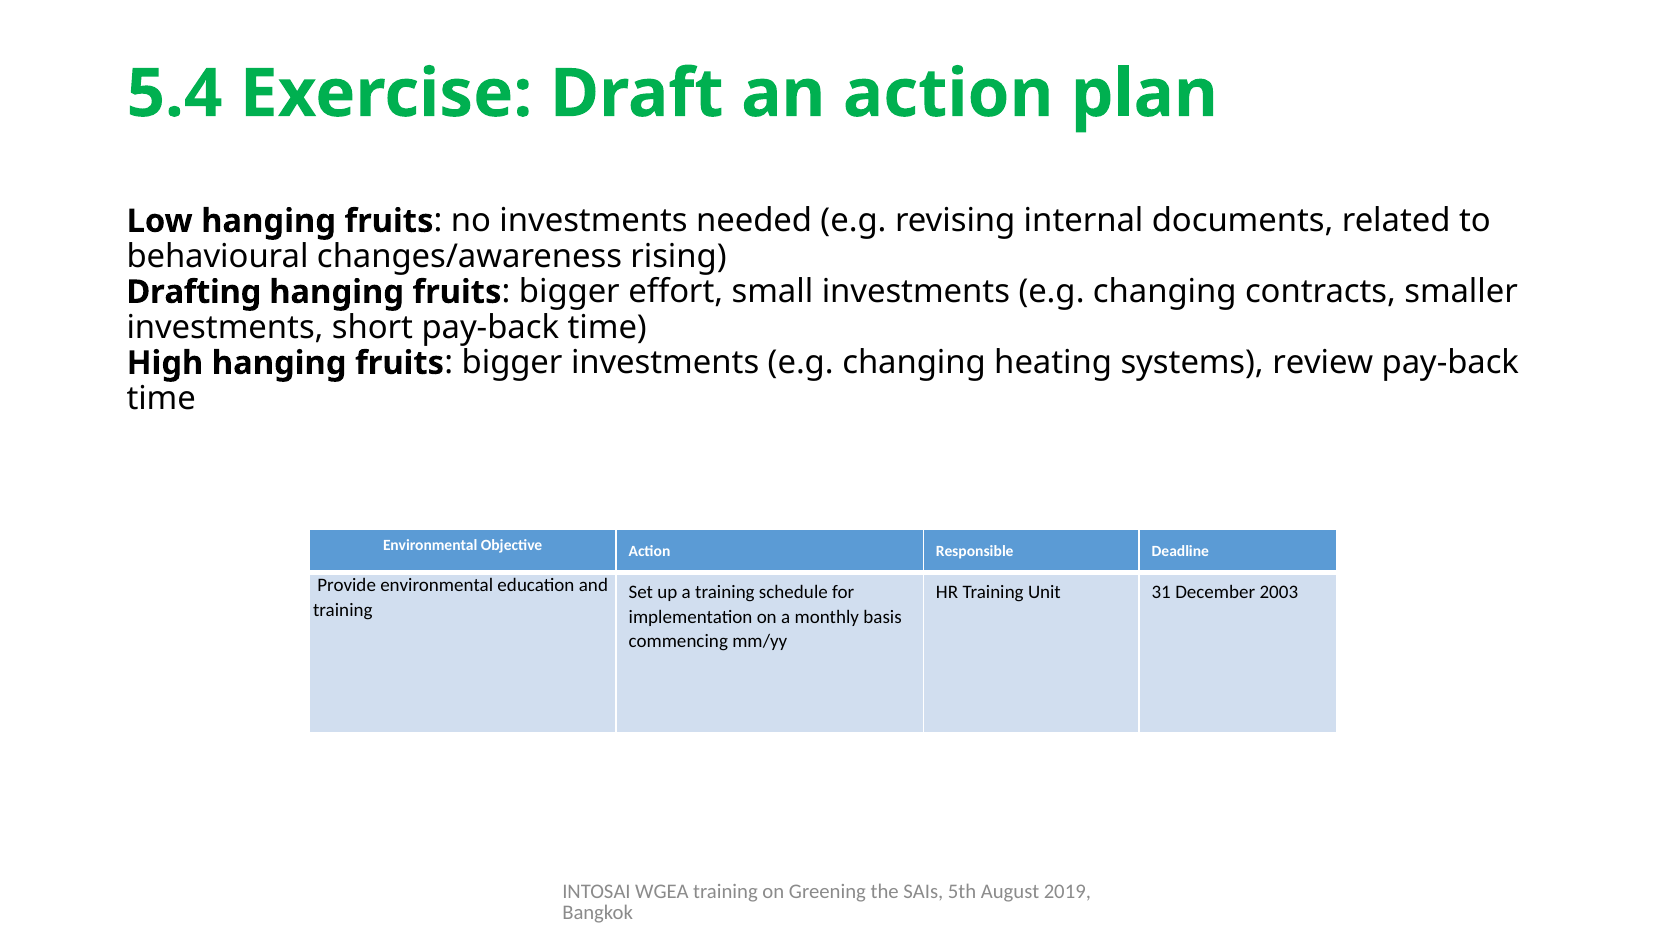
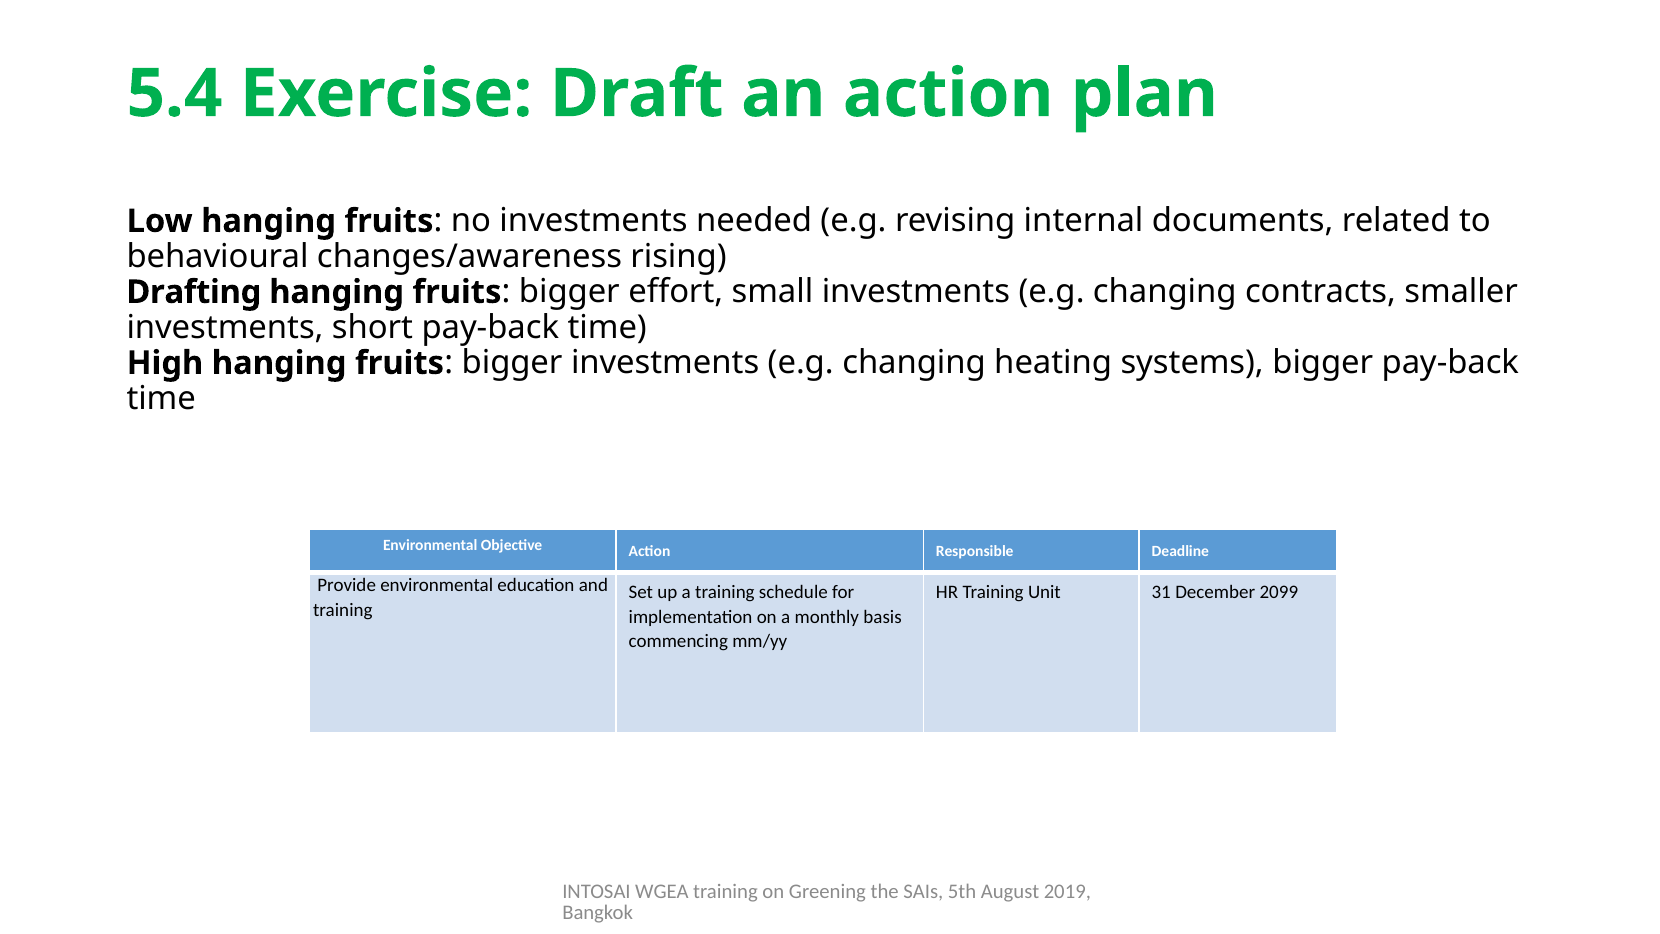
systems review: review -> bigger
2003: 2003 -> 2099
